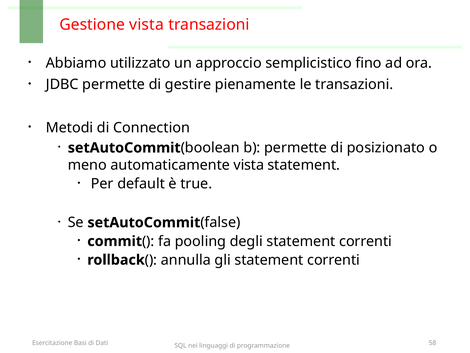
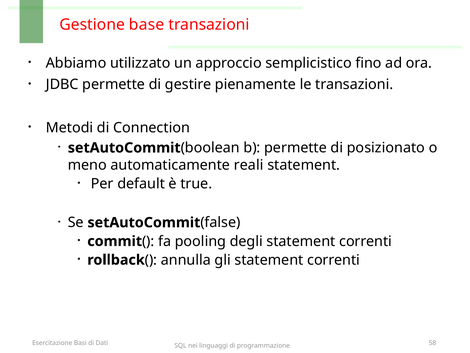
Gestione vista: vista -> base
automaticamente vista: vista -> reali
